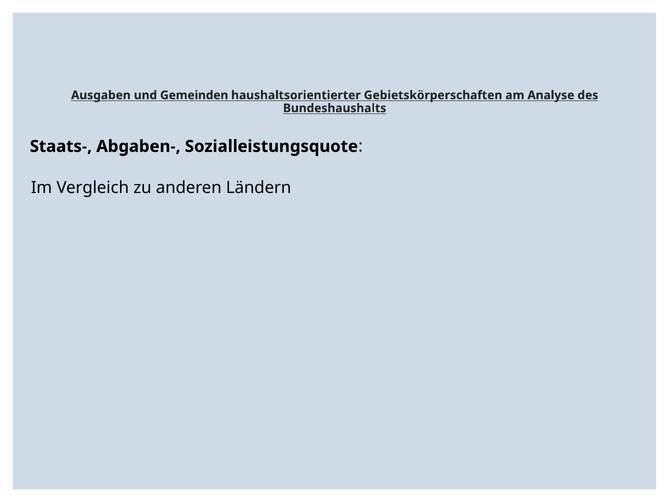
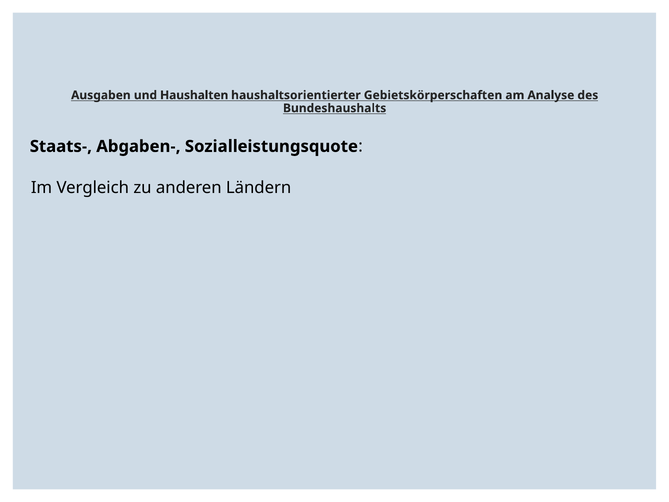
Gemeinden: Gemeinden -> Haushalten
